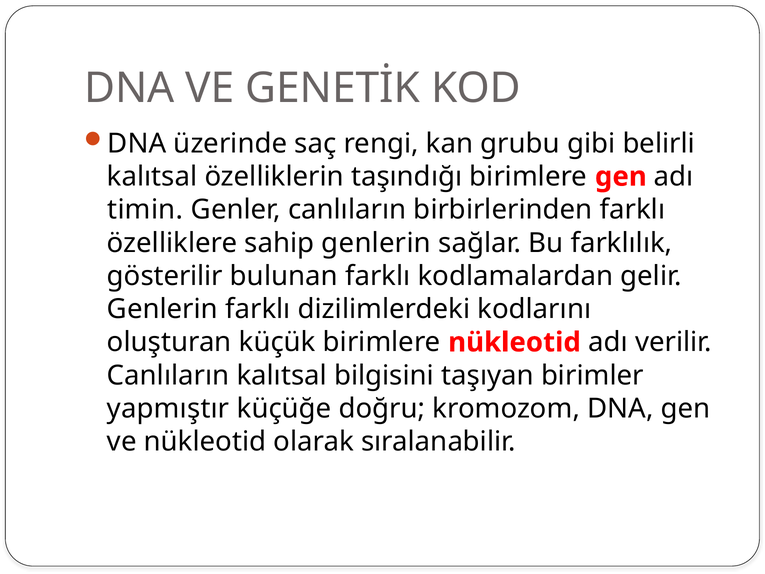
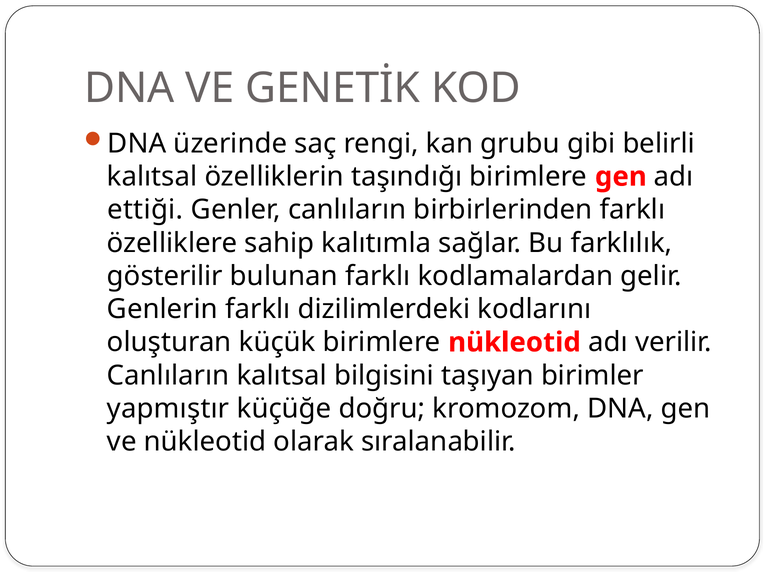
timin: timin -> ettiği
sahip genlerin: genlerin -> kalıtımla
